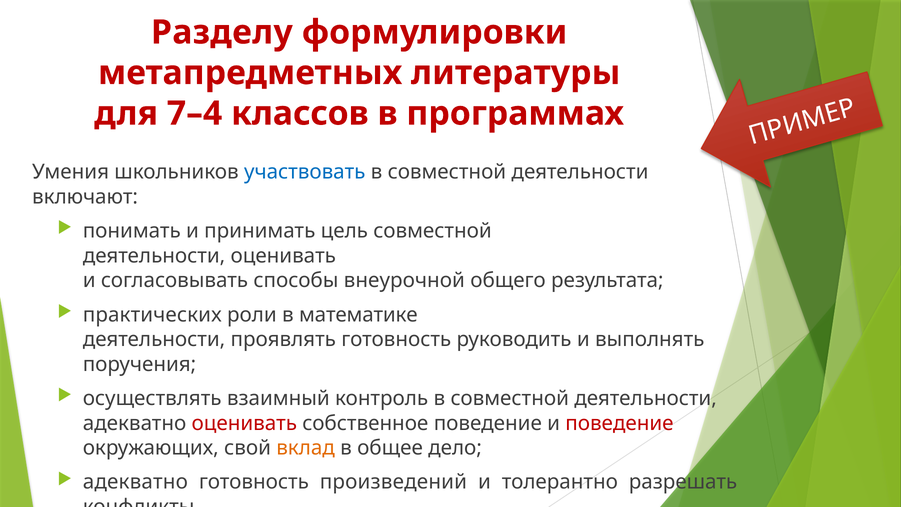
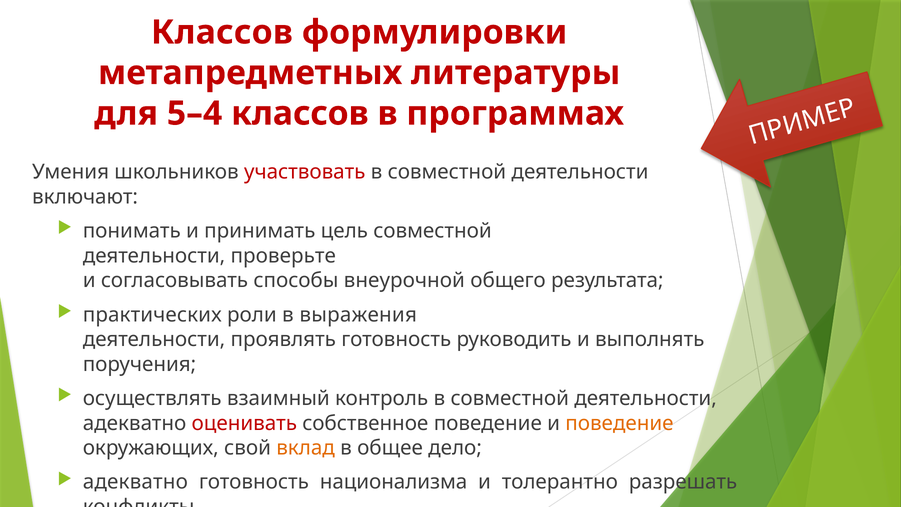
Разделу at (222, 32): Разделу -> Классов
7–4: 7–4 -> 5–4
участвовать colour: blue -> red
деятельности оценивать: оценивать -> проверьте
математике: математике -> выражения
поведение at (619, 423) colour: red -> orange
произведений: произведений -> национализма
